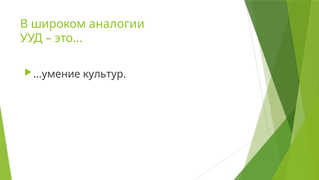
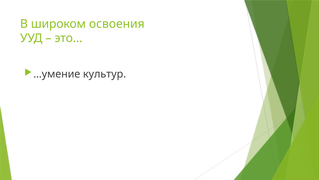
аналогии: аналогии -> освоения
